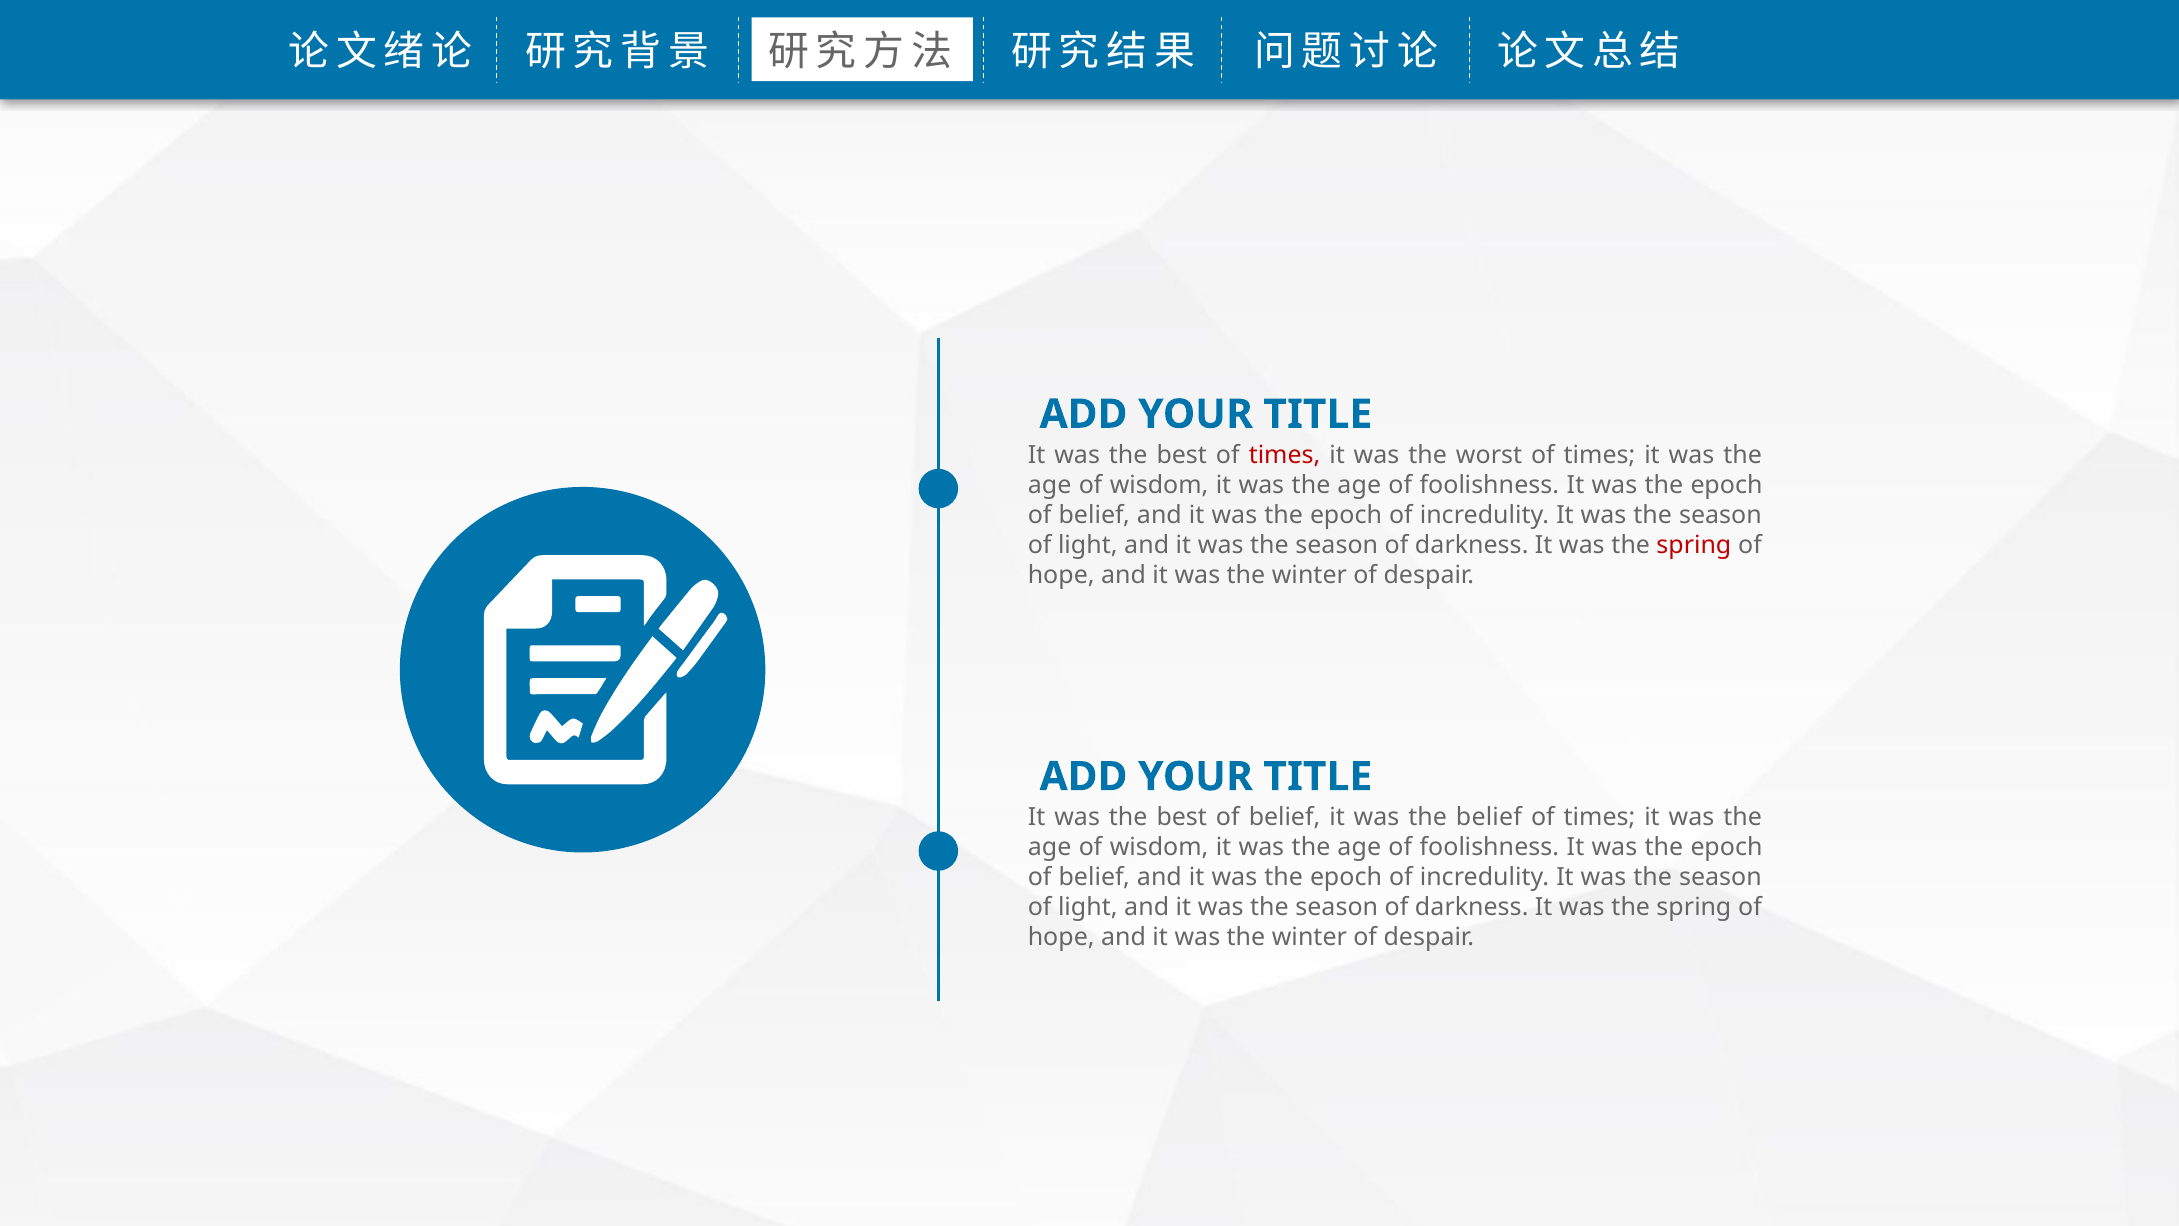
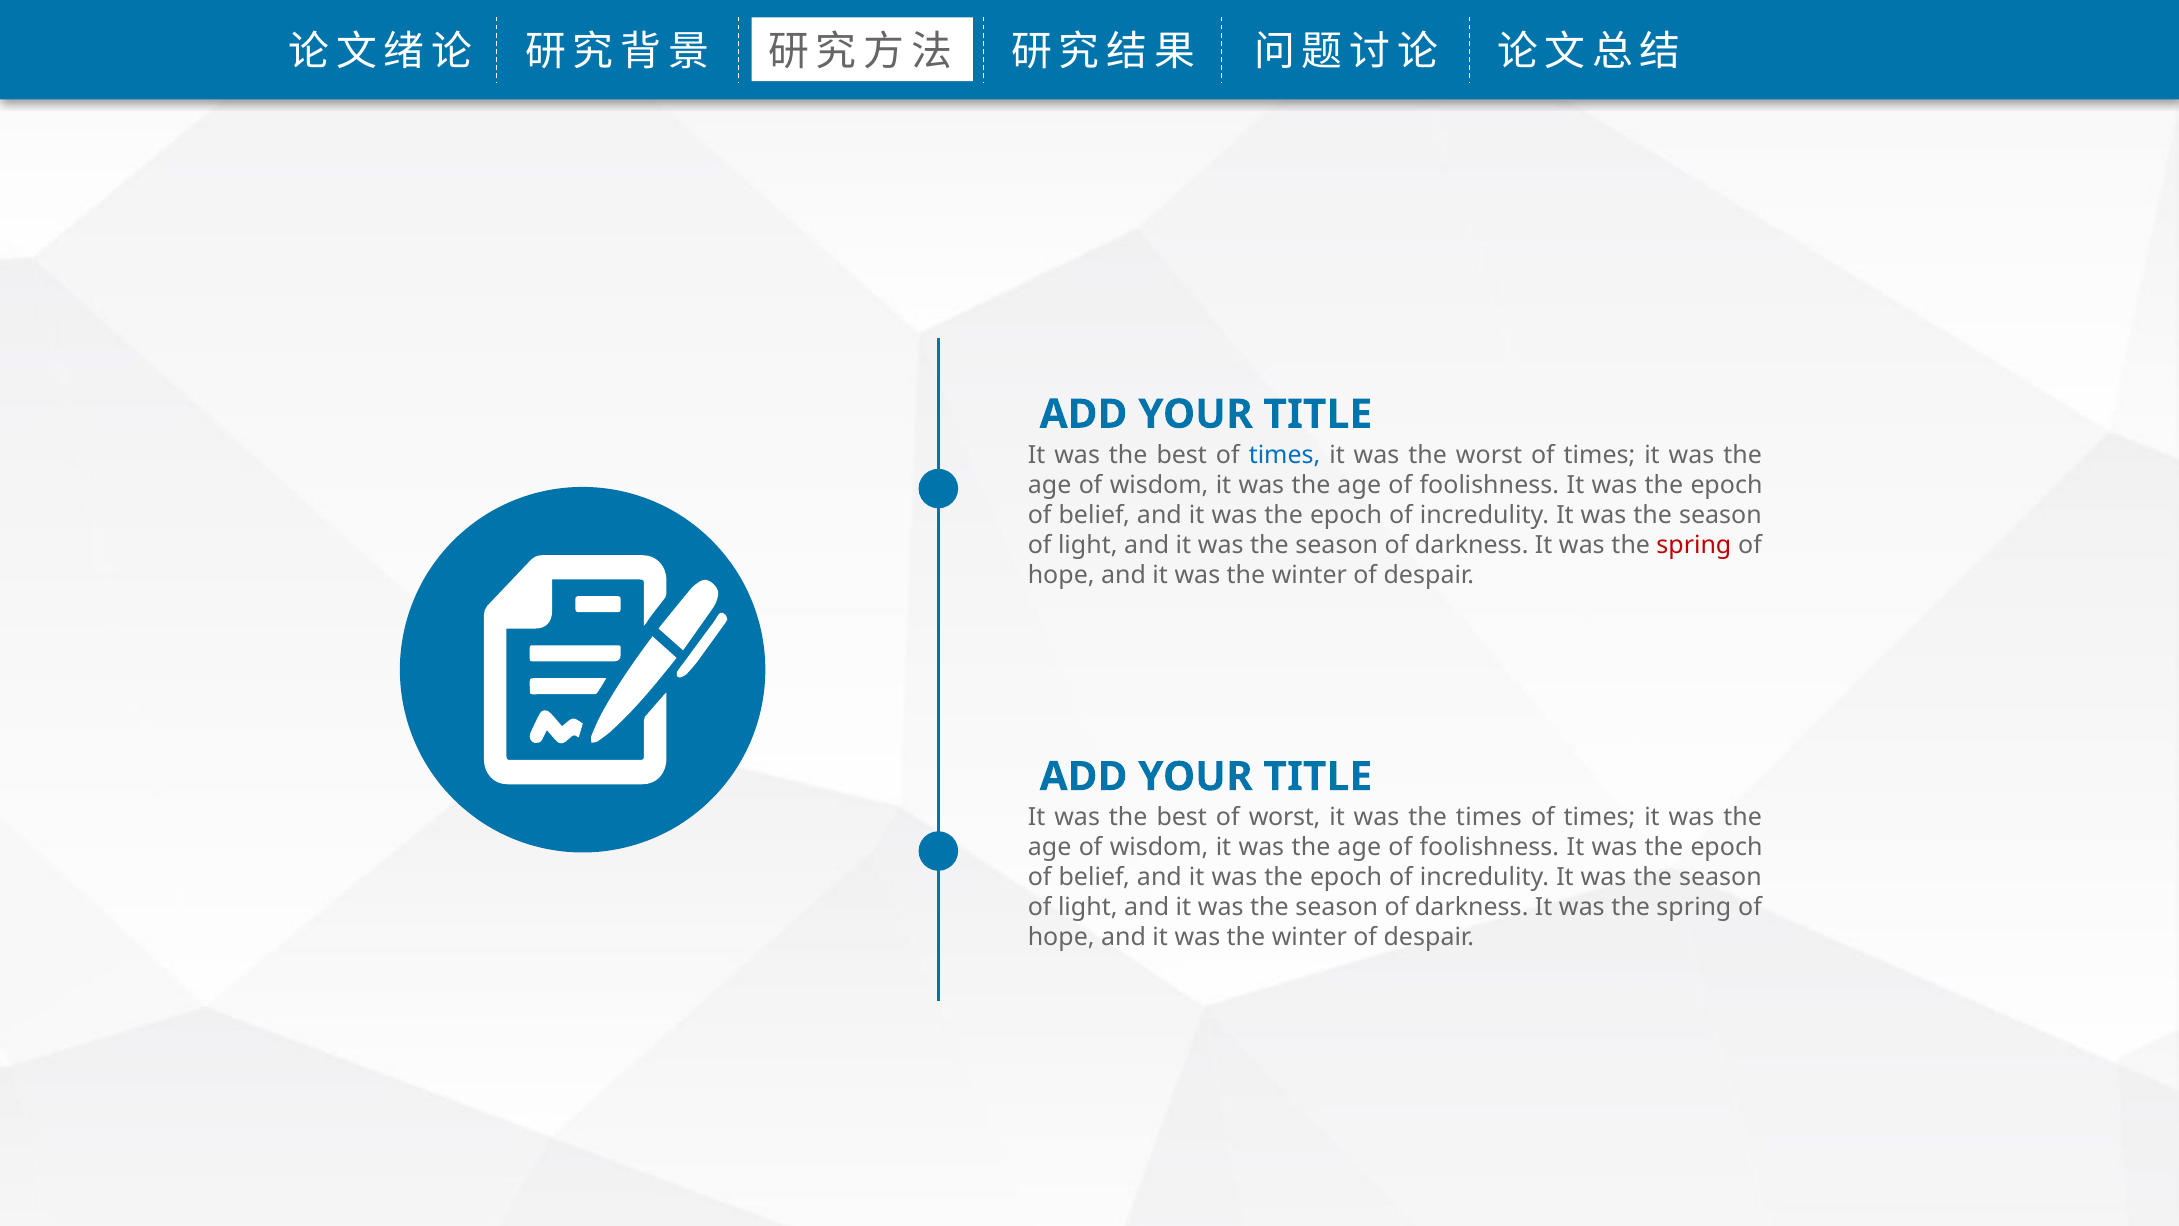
times at (1285, 455) colour: red -> blue
best of belief: belief -> worst
the belief: belief -> times
